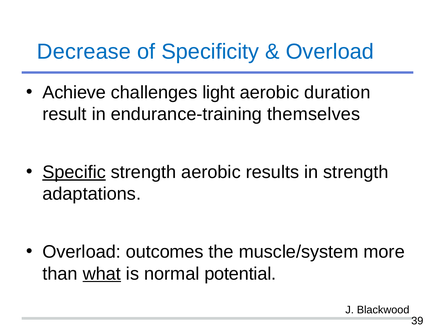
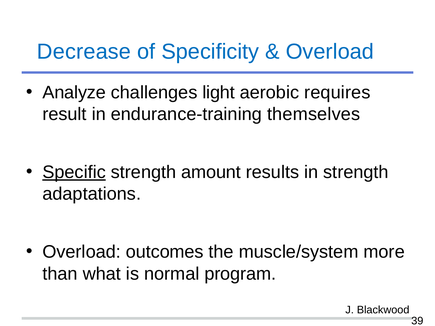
Achieve: Achieve -> Analyze
duration: duration -> requires
strength aerobic: aerobic -> amount
what underline: present -> none
potential: potential -> program
